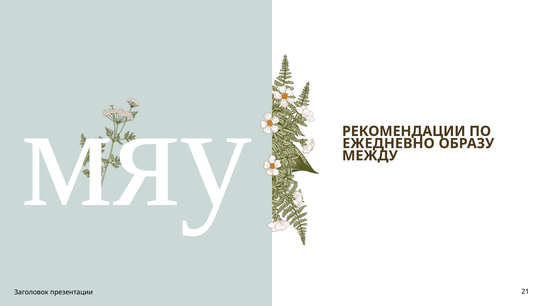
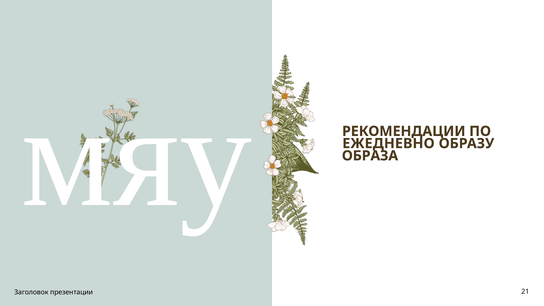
МЕЖДУ: МЕЖДУ -> ОБРАЗА
